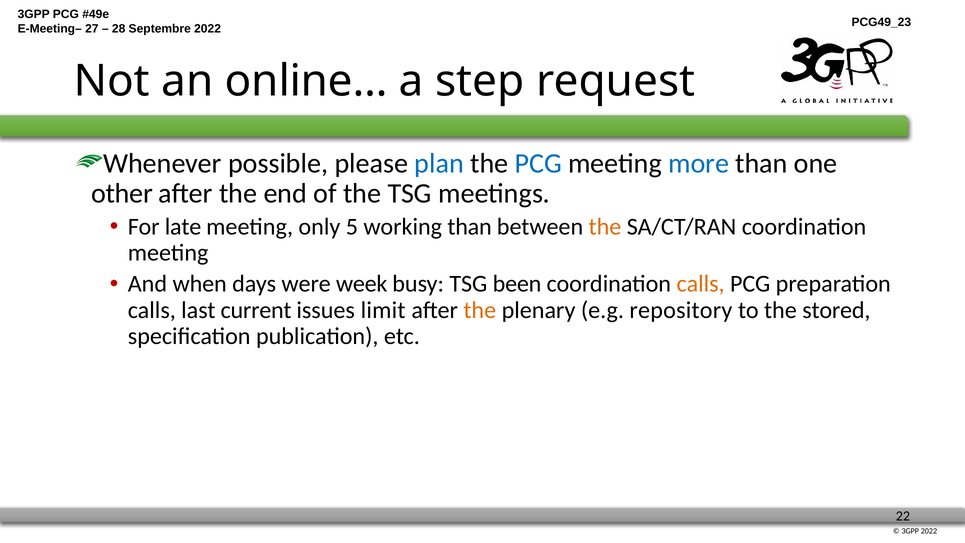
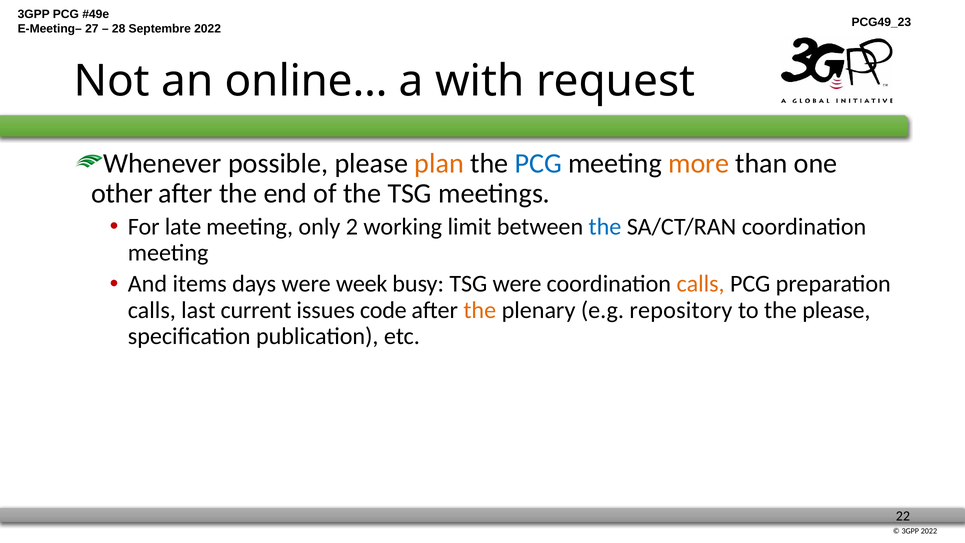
step: step -> with
plan colour: blue -> orange
more colour: blue -> orange
5: 5 -> 2
working than: than -> limit
the at (605, 227) colour: orange -> blue
when: when -> items
TSG been: been -> were
limit: limit -> code
the stored: stored -> please
